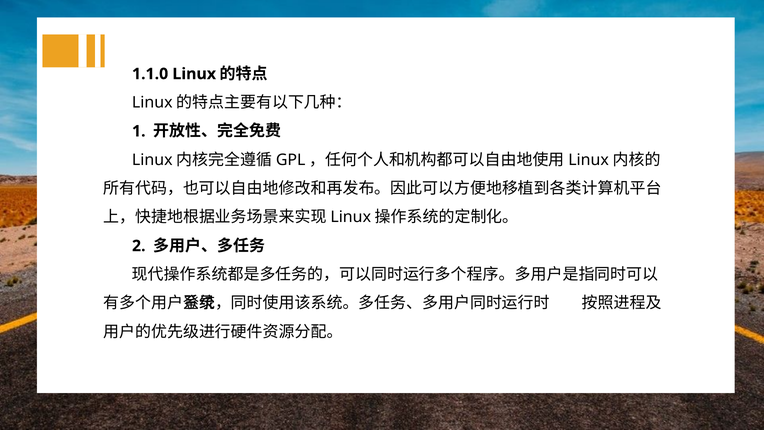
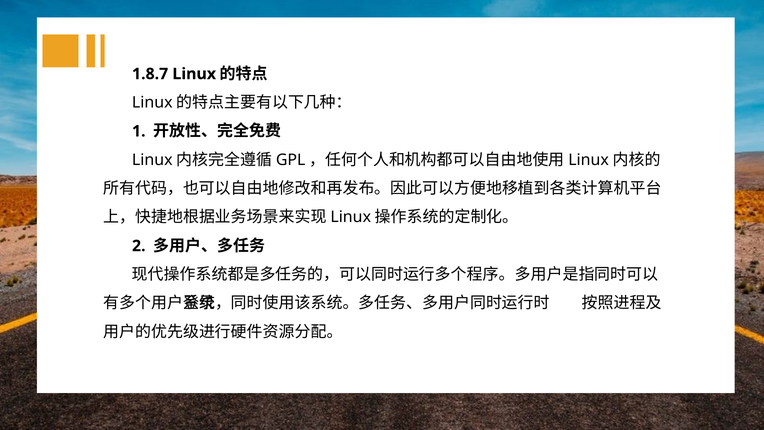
1.1.0: 1.1.0 -> 1.8.7
